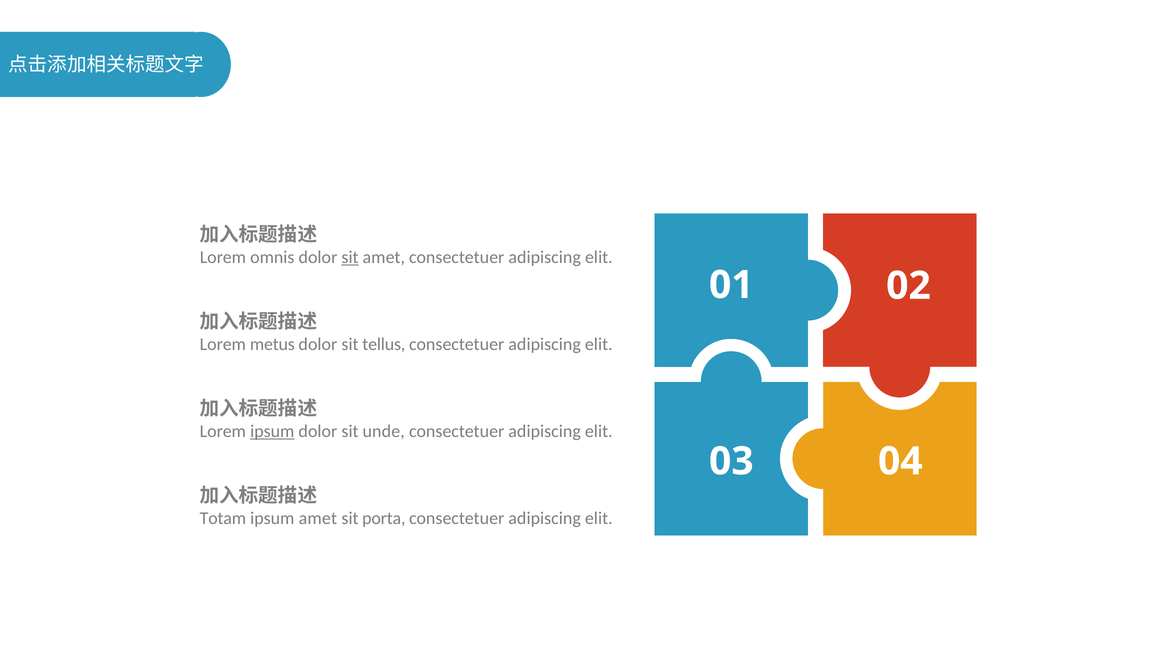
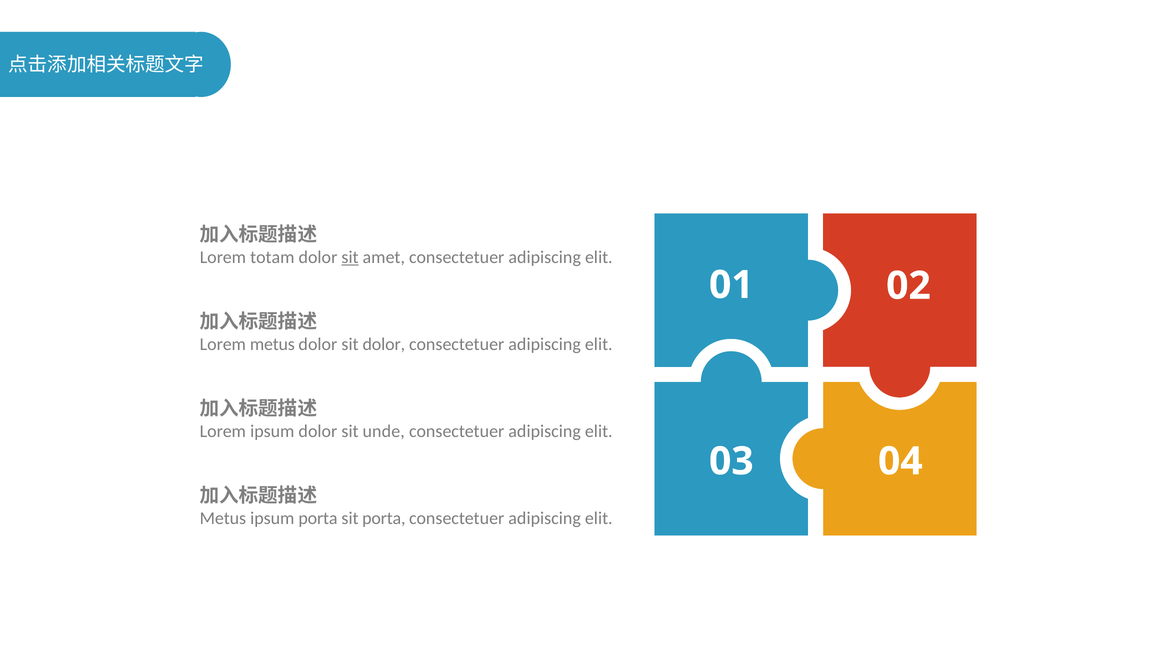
omnis: omnis -> totam
sit tellus: tellus -> dolor
ipsum at (272, 431) underline: present -> none
Totam at (223, 518): Totam -> Metus
ipsum amet: amet -> porta
